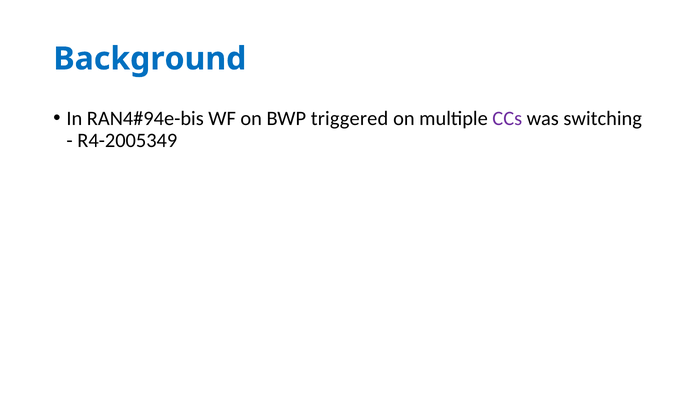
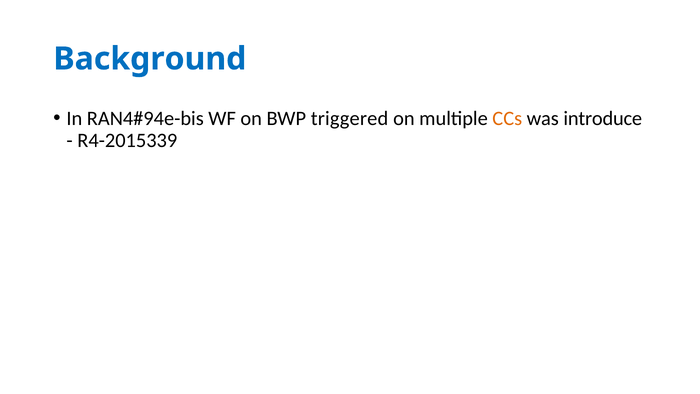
CCs colour: purple -> orange
switching: switching -> introduce
R4-2005349: R4-2005349 -> R4-2015339
